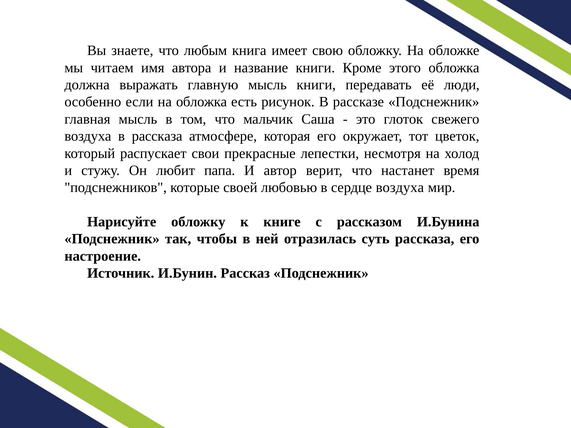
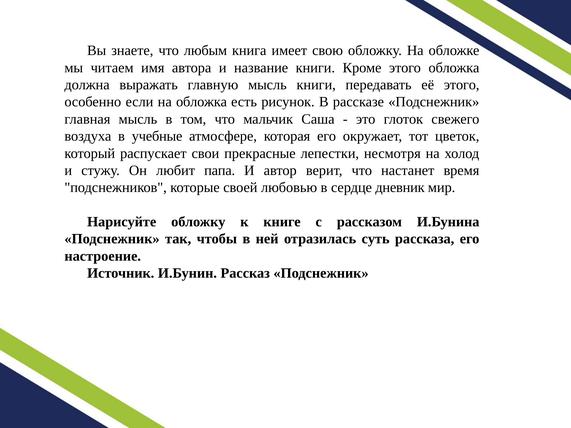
её люди: люди -> этого
в рассказа: рассказа -> учебные
сердце воздуха: воздуха -> дневник
